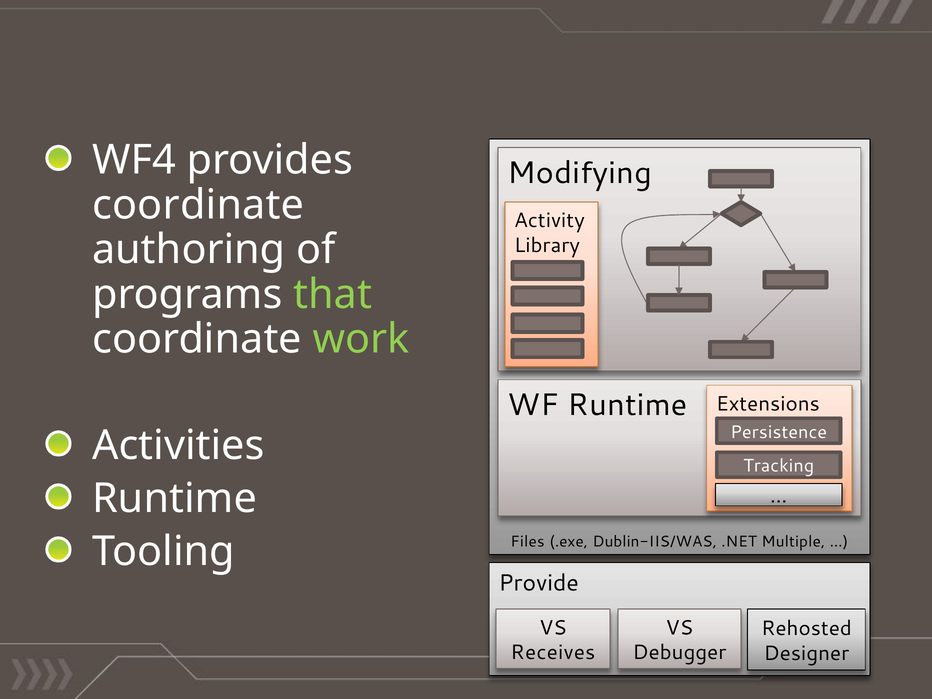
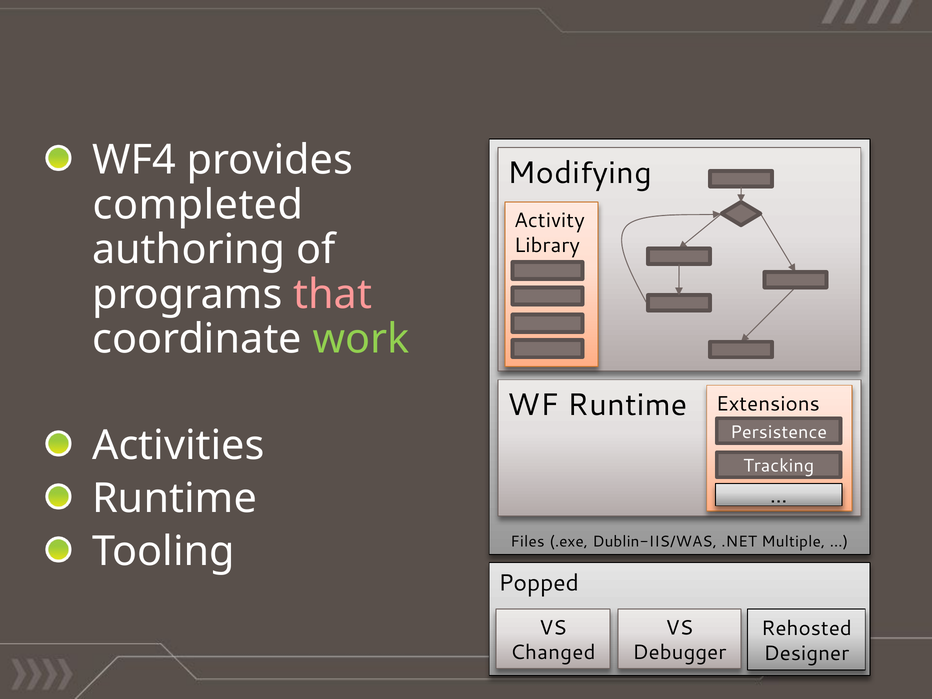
coordinate at (198, 205): coordinate -> completed
that colour: light green -> pink
Provide: Provide -> Popped
Receives: Receives -> Changed
